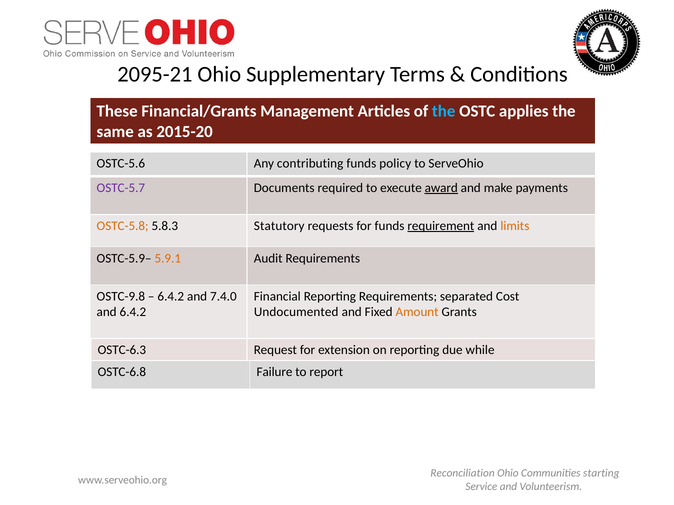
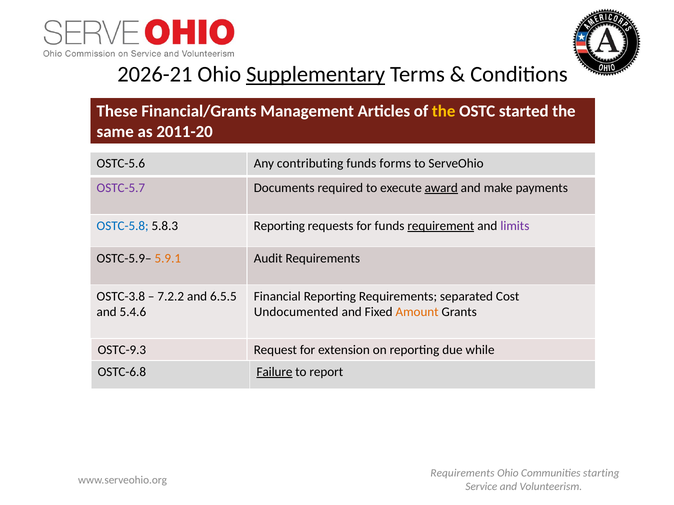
2095-21: 2095-21 -> 2026-21
Supplementary underline: none -> present
the at (444, 111) colour: light blue -> yellow
applies: applies -> started
2015-20: 2015-20 -> 2011-20
policy: policy -> forms
OSTC-5.8 colour: orange -> blue
5.8.3 Statutory: Statutory -> Reporting
limits colour: orange -> purple
OSTC-9.8: OSTC-9.8 -> OSTC-3.8
6.4.2 at (171, 297): 6.4.2 -> 7.2.2
7.4.0: 7.4.0 -> 6.5.5
and 6.4.2: 6.4.2 -> 5.4.6
OSTC-6.3: OSTC-6.3 -> OSTC-9.3
Failure underline: none -> present
Reconciliation at (463, 474): Reconciliation -> Requirements
